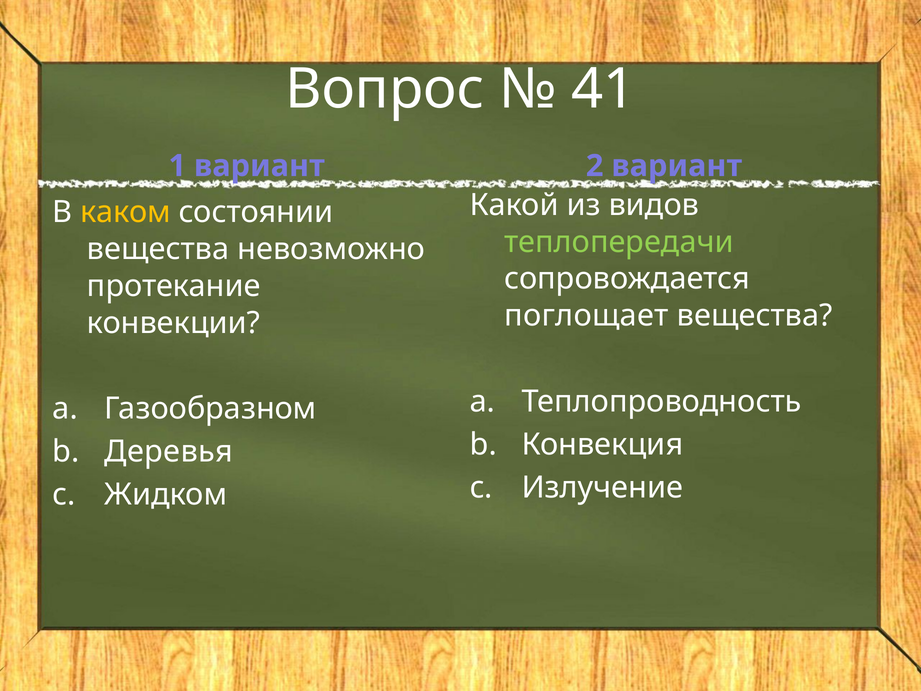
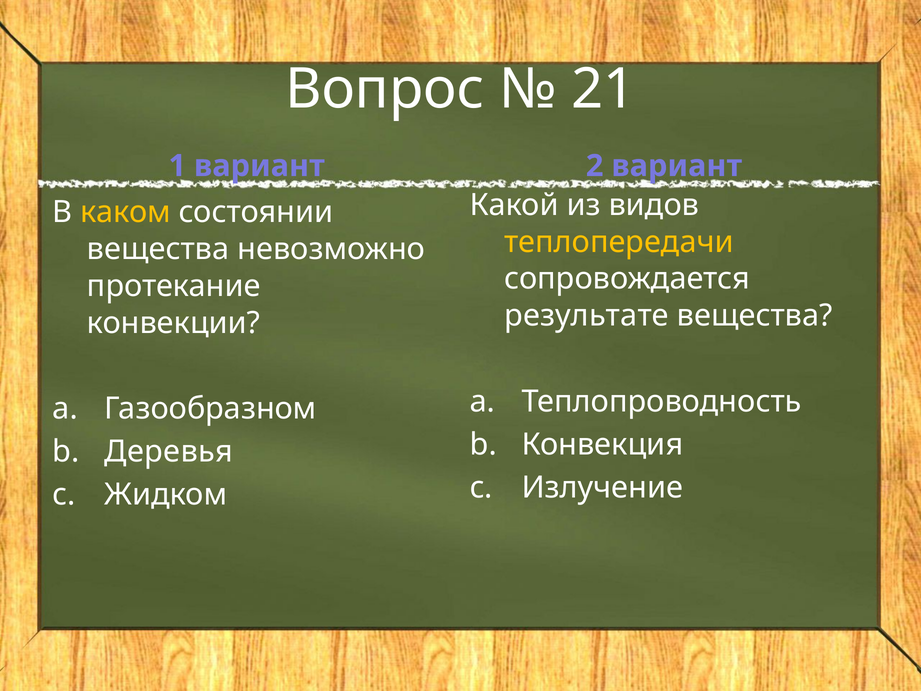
41: 41 -> 21
теплопередачи colour: light green -> yellow
поглощает: поглощает -> результате
